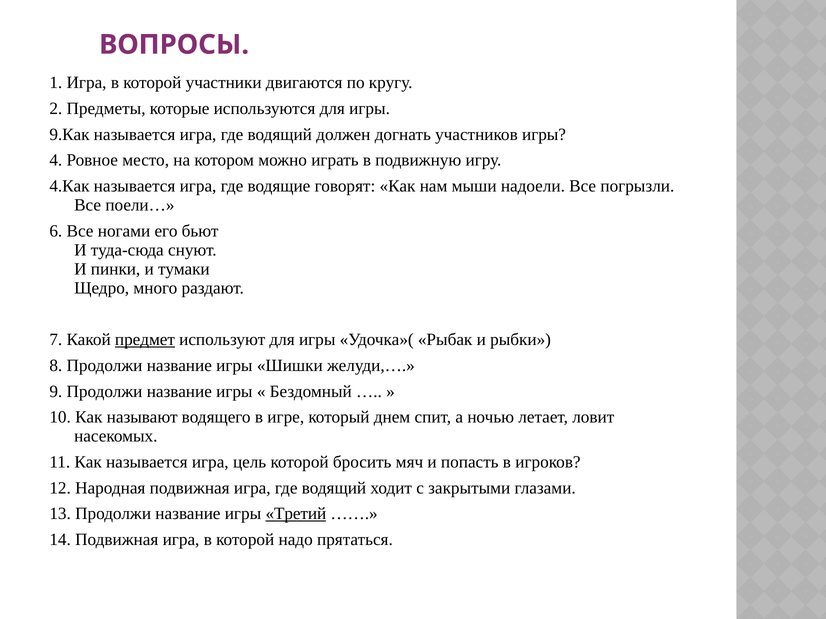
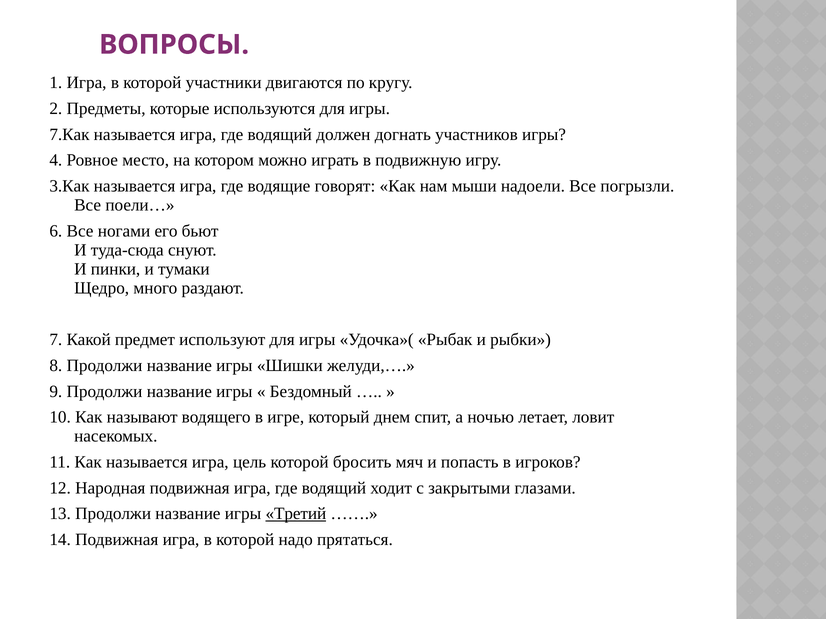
9.Как: 9.Как -> 7.Как
4.Как: 4.Как -> 3.Как
предмет underline: present -> none
